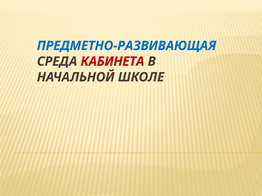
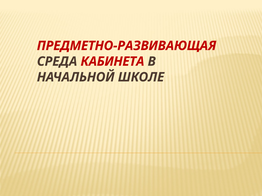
ПРЕДМЕТНО-РАЗВИВАЮЩАЯ colour: blue -> red
